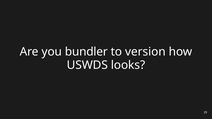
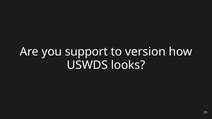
bundler: bundler -> support
